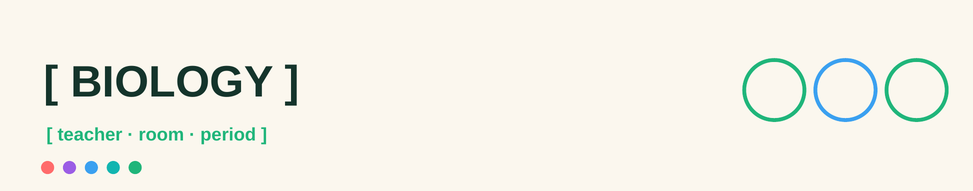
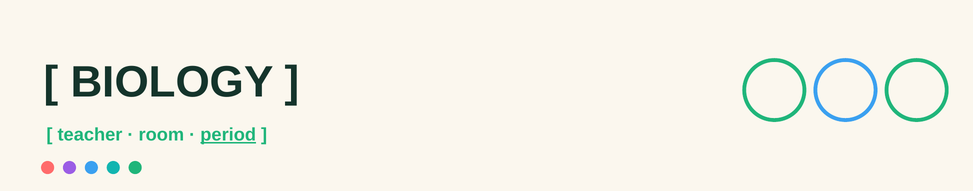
period underline: none -> present
